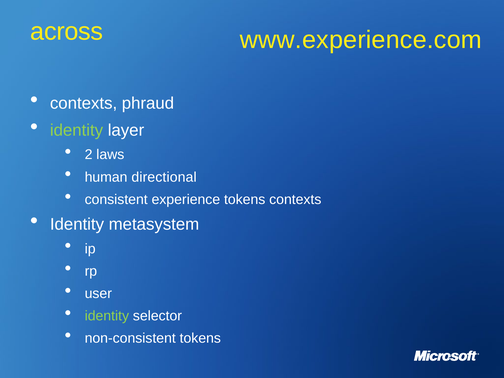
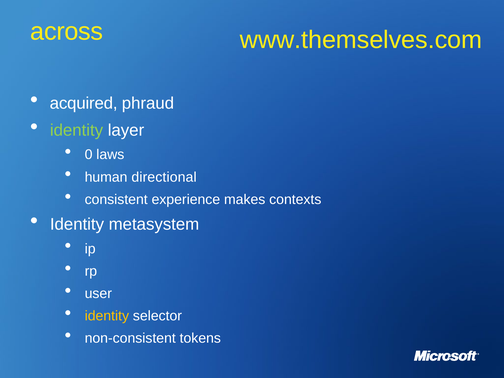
www.experience.com: www.experience.com -> www.themselves.com
contexts at (84, 103): contexts -> acquired
2: 2 -> 0
experience tokens: tokens -> makes
identity at (107, 316) colour: light green -> yellow
